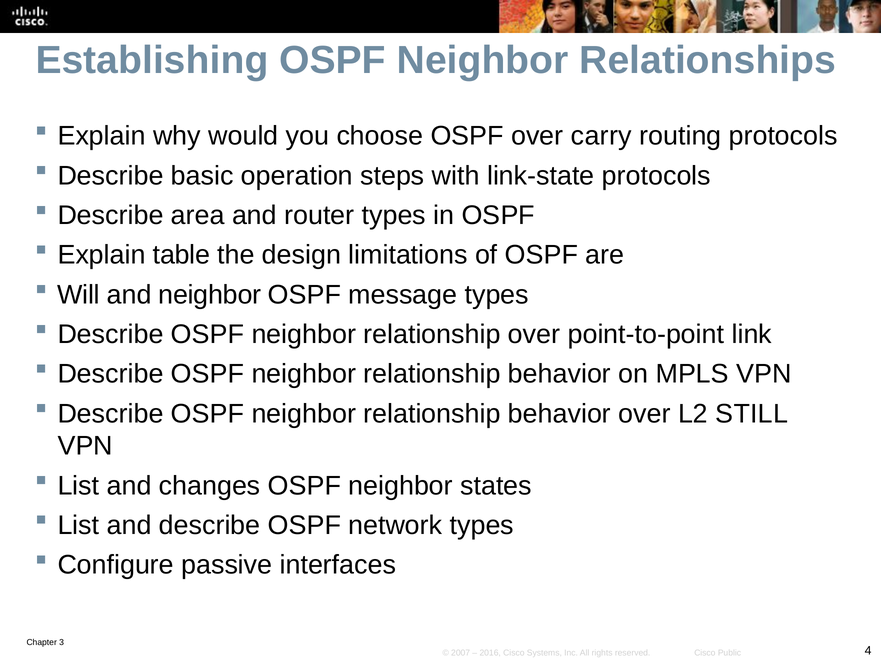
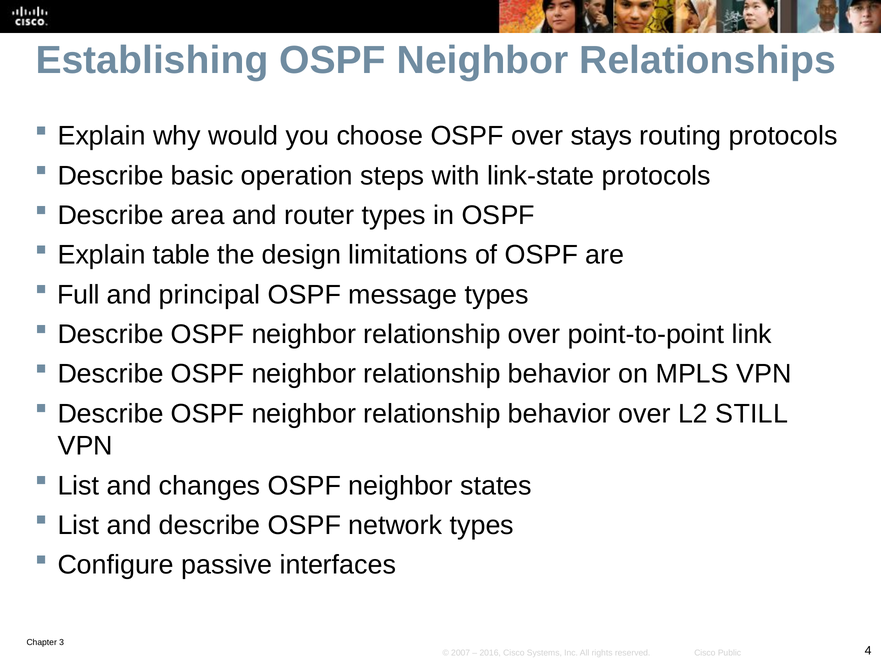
carry: carry -> stays
Will: Will -> Full
and neighbor: neighbor -> principal
